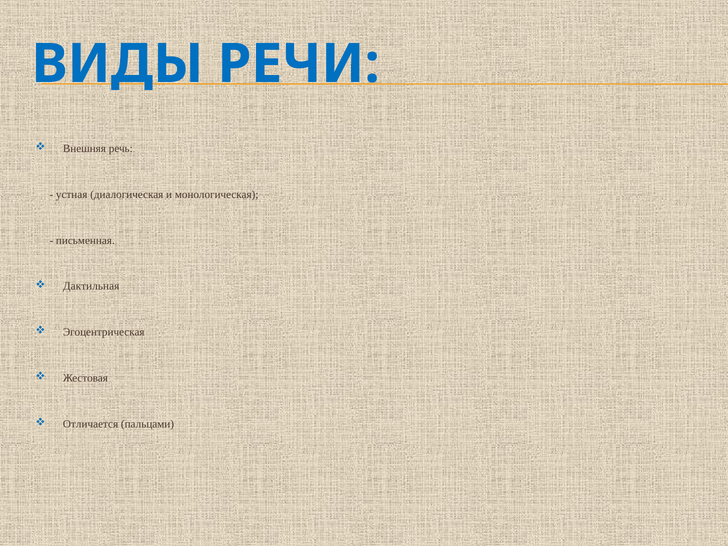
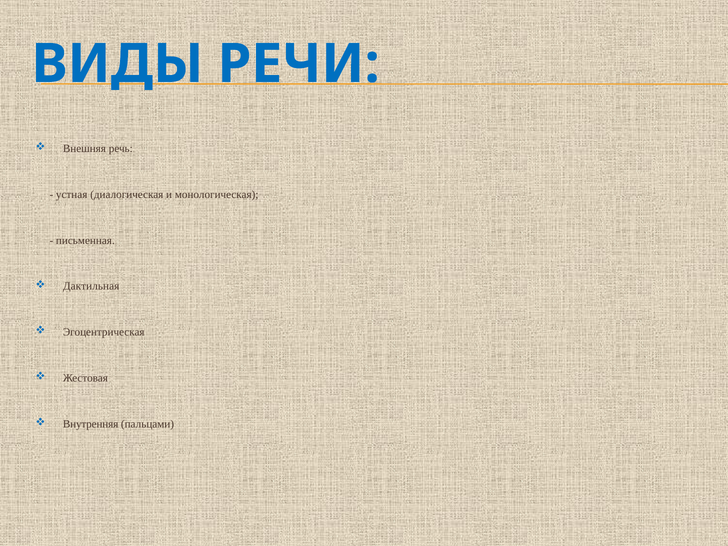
Отличается: Отличается -> Внутренняя
